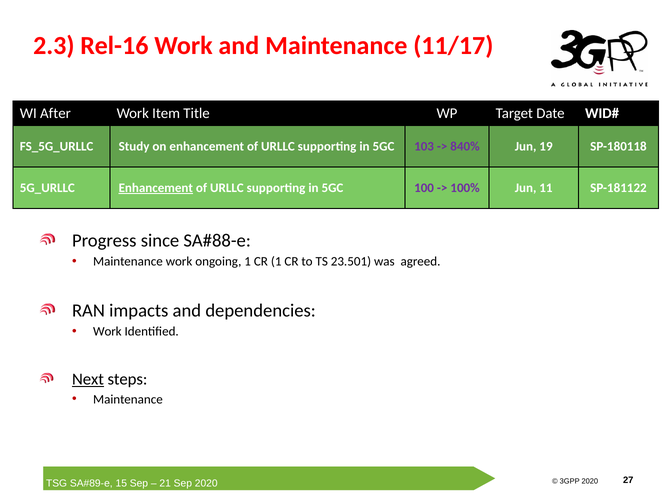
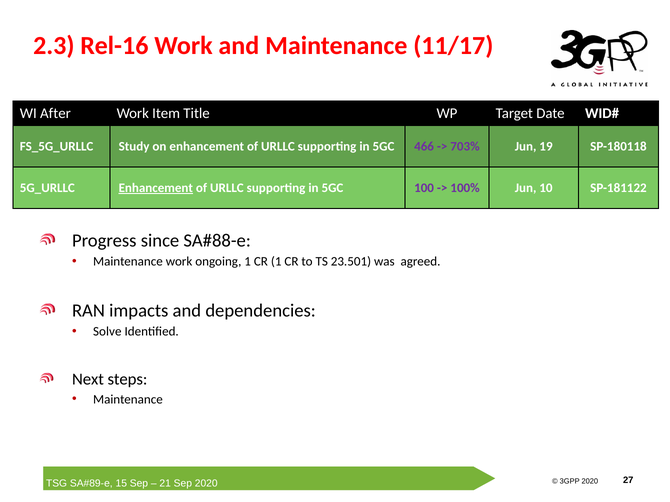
103: 103 -> 466
840%: 840% -> 703%
11: 11 -> 10
Work at (107, 332): Work -> Solve
Next underline: present -> none
